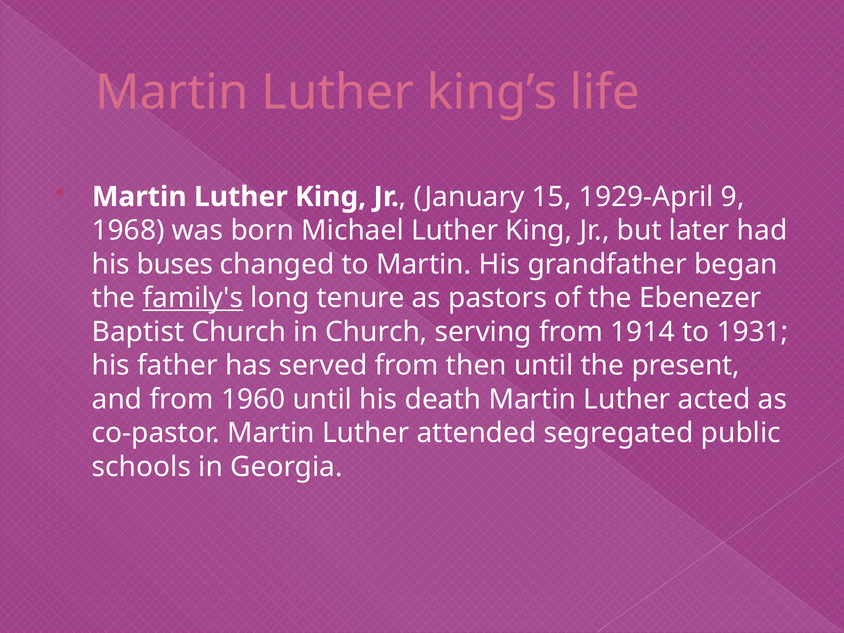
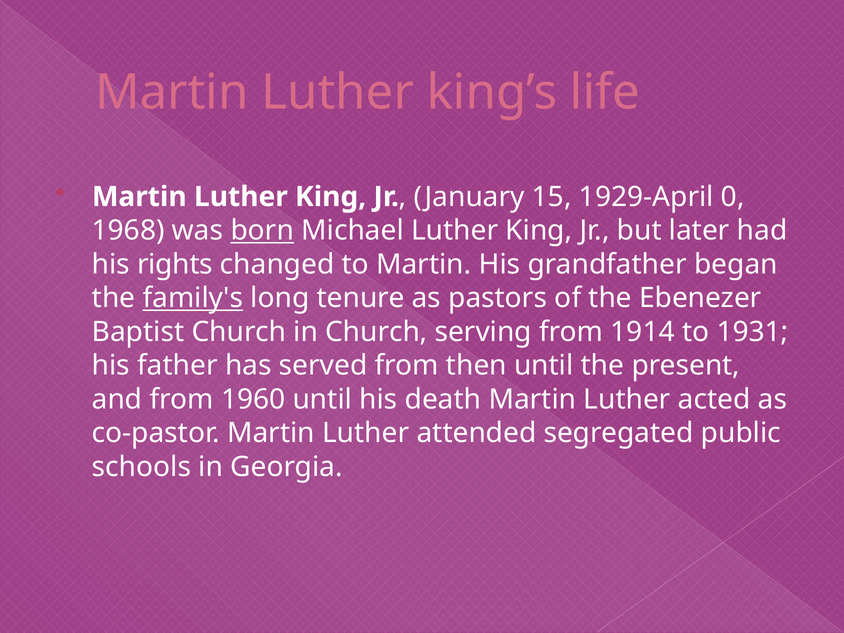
9: 9 -> 0
born underline: none -> present
buses: buses -> rights
